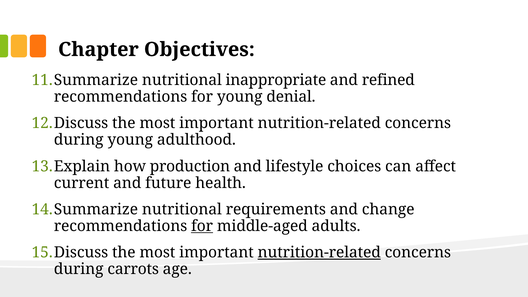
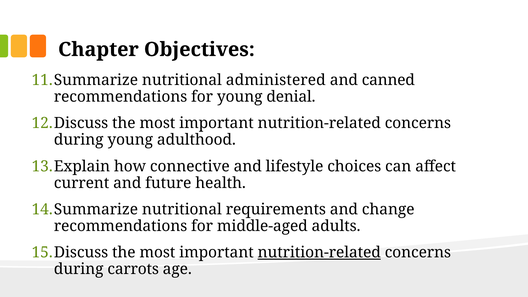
inappropriate: inappropriate -> administered
refined: refined -> canned
production: production -> connective
for at (202, 226) underline: present -> none
